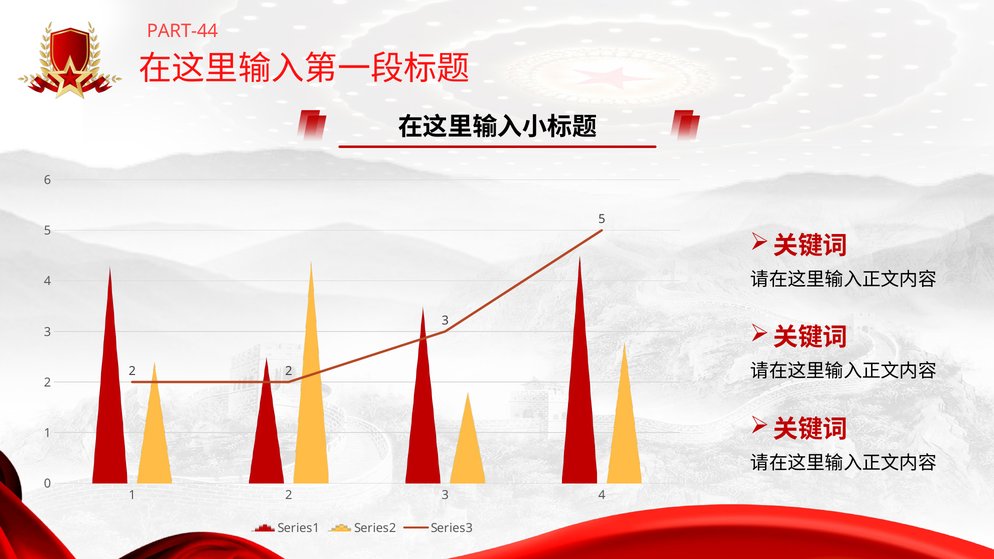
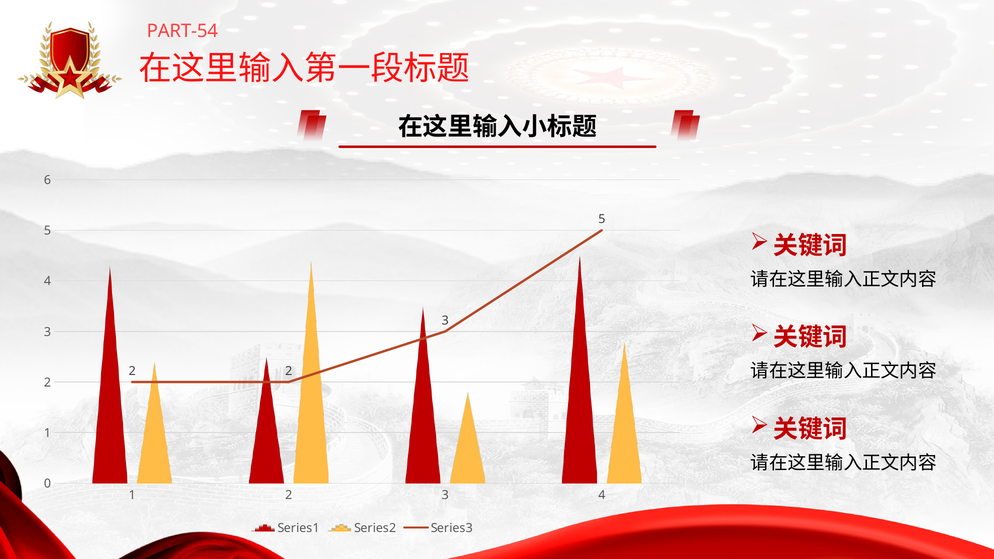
PART-44: PART-44 -> PART-54
